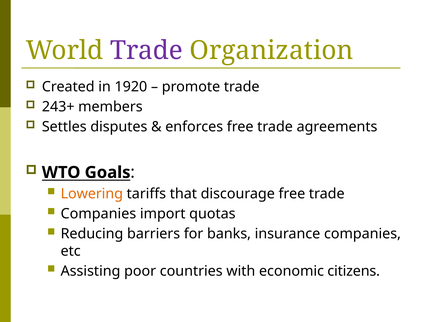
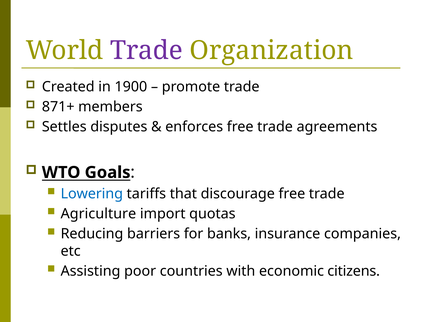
1920: 1920 -> 1900
243+: 243+ -> 871+
Lowering colour: orange -> blue
Companies at (98, 214): Companies -> Agriculture
